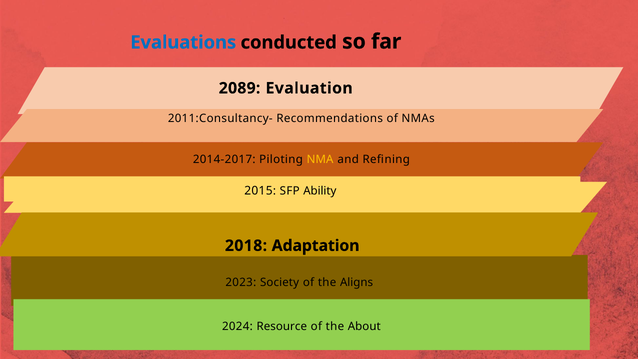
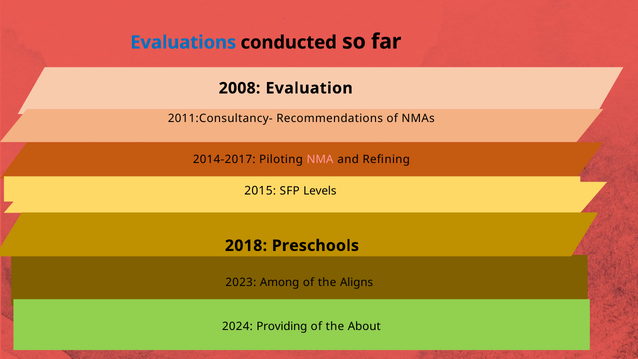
2089: 2089 -> 2008
NMA colour: yellow -> pink
Ability: Ability -> Levels
Adaptation: Adaptation -> Preschools
Society: Society -> Among
Resource: Resource -> Providing
